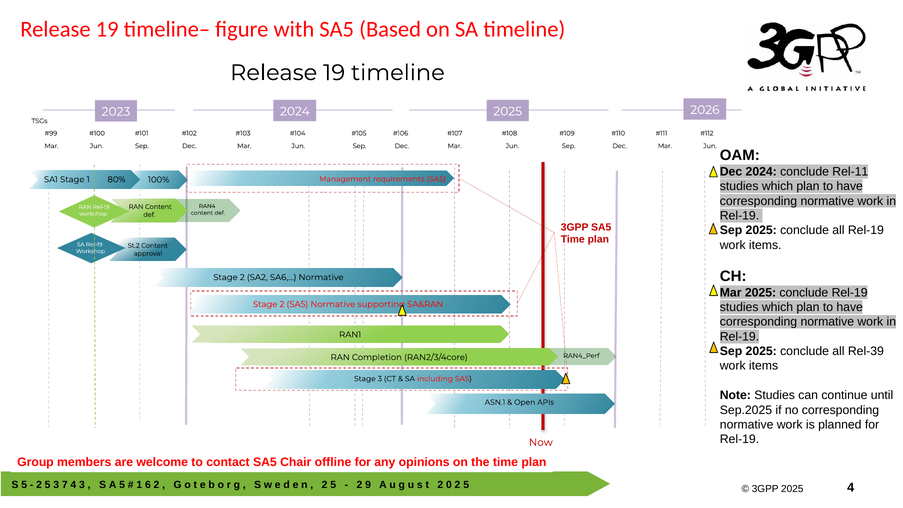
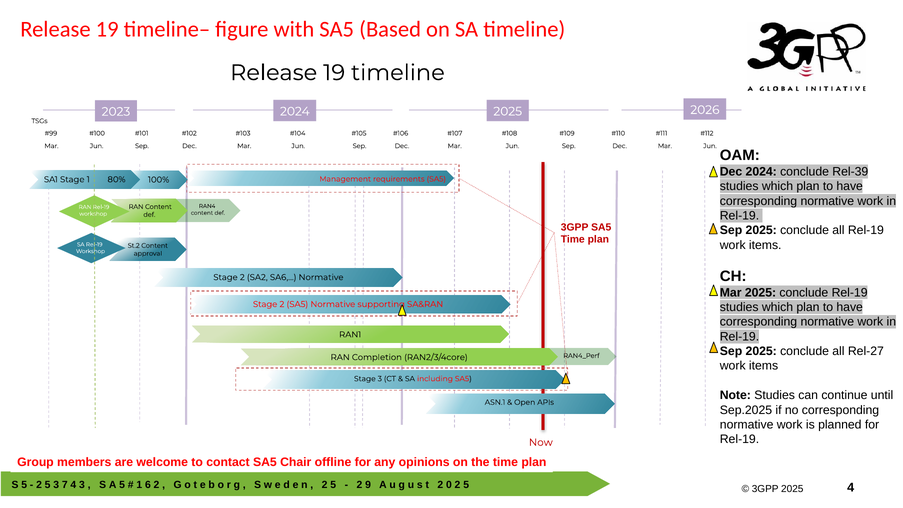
Rel-11: Rel-11 -> Rel-39
Rel-39: Rel-39 -> Rel-27
